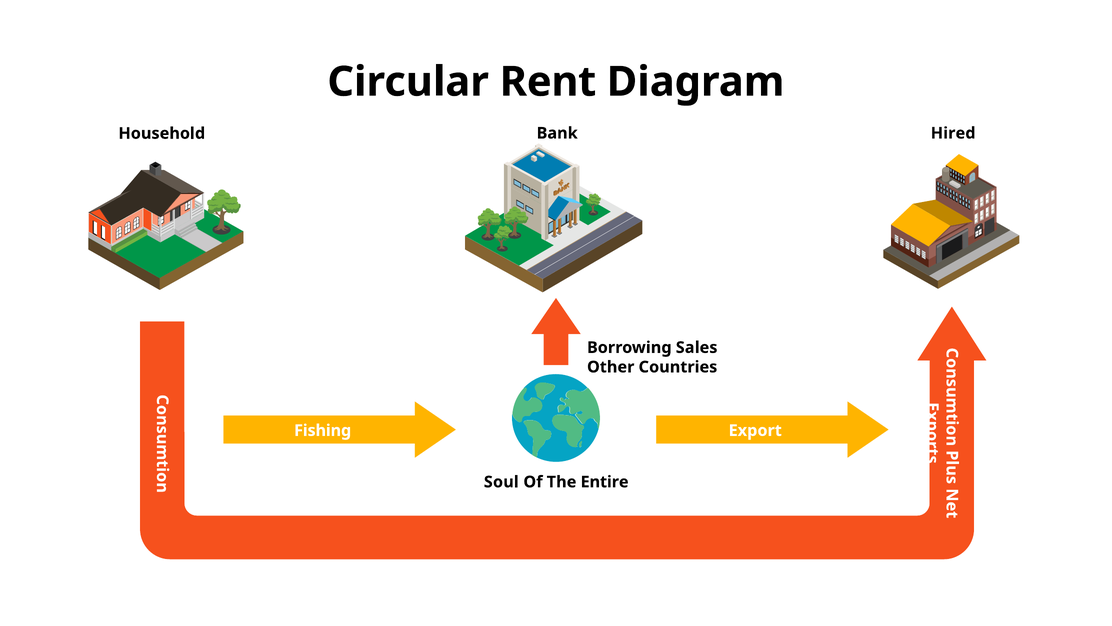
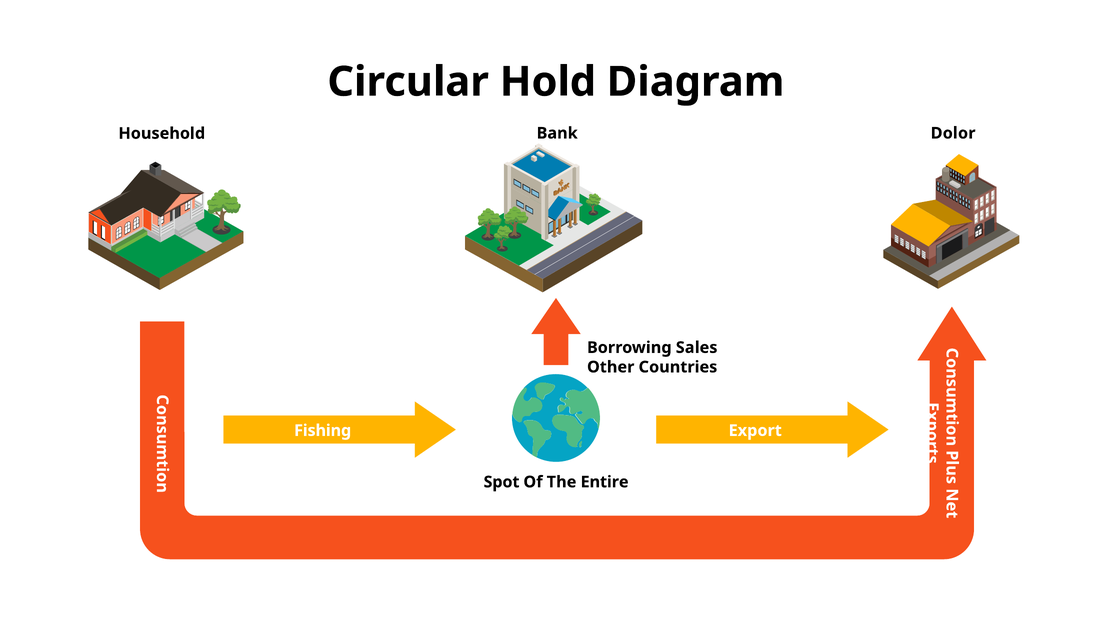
Rent: Rent -> Hold
Hired: Hired -> Dolor
Soul: Soul -> Spot
